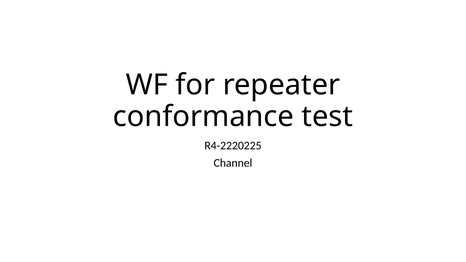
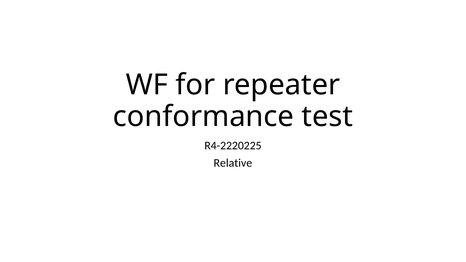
Channel: Channel -> Relative
